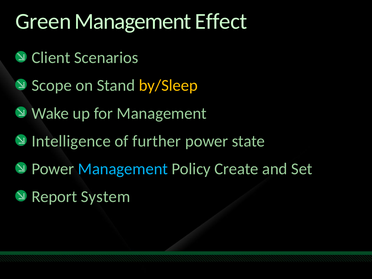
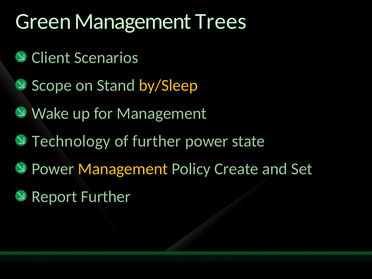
Effect: Effect -> Trees
Intelligence: Intelligence -> Technology
Management at (123, 169) colour: light blue -> yellow
Report System: System -> Further
